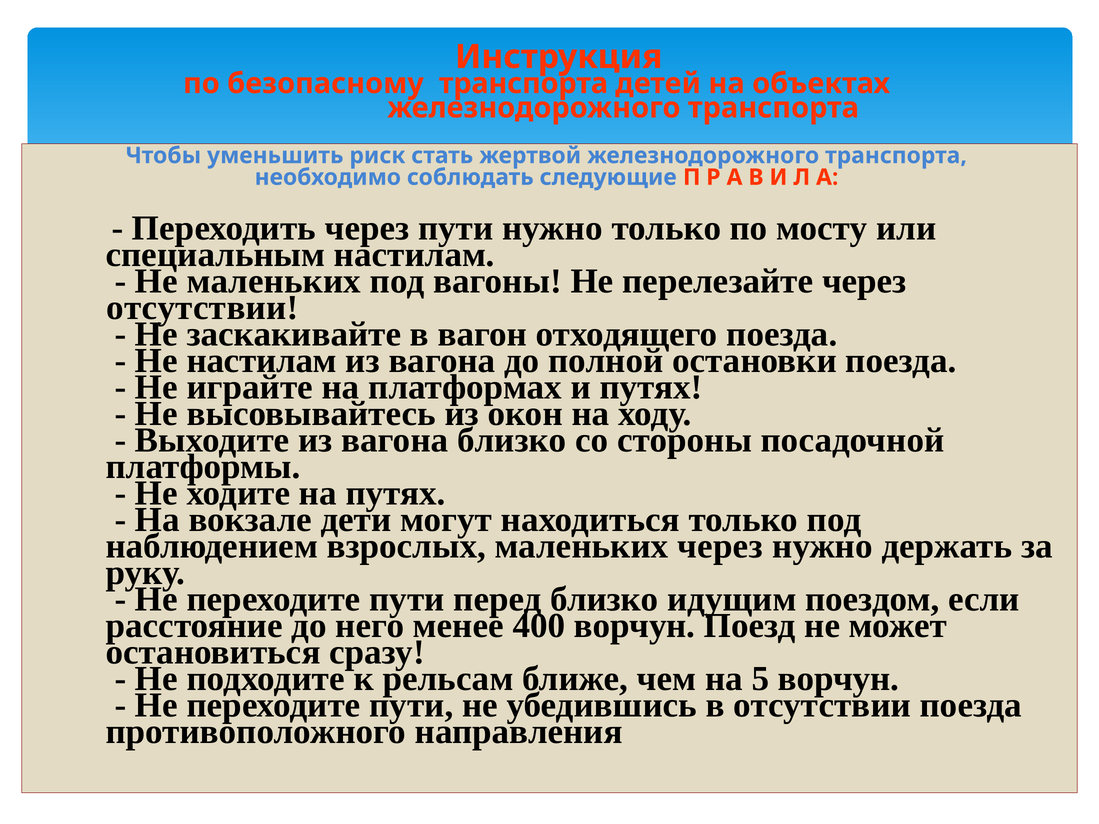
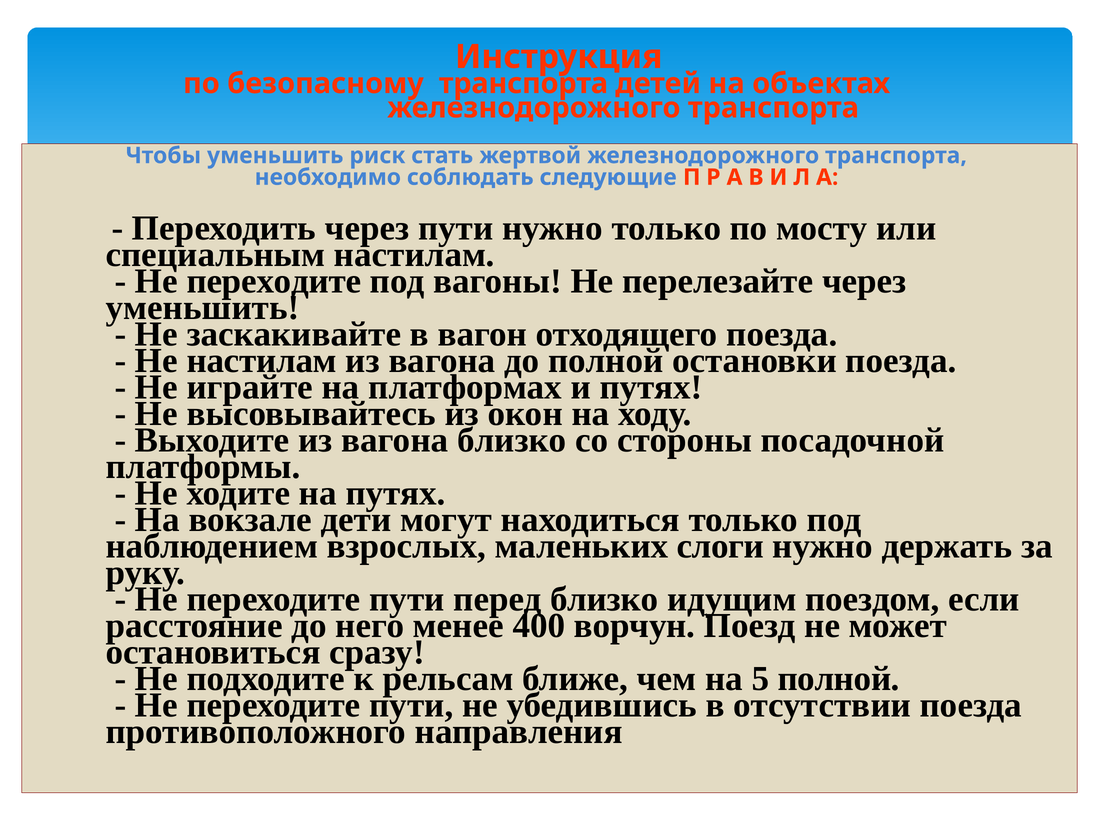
маленьких at (274, 281): маленьких -> переходите
отсутствии at (202, 308): отсутствии -> уменьшить
маленьких через: через -> слоги
5 ворчун: ворчун -> полной
